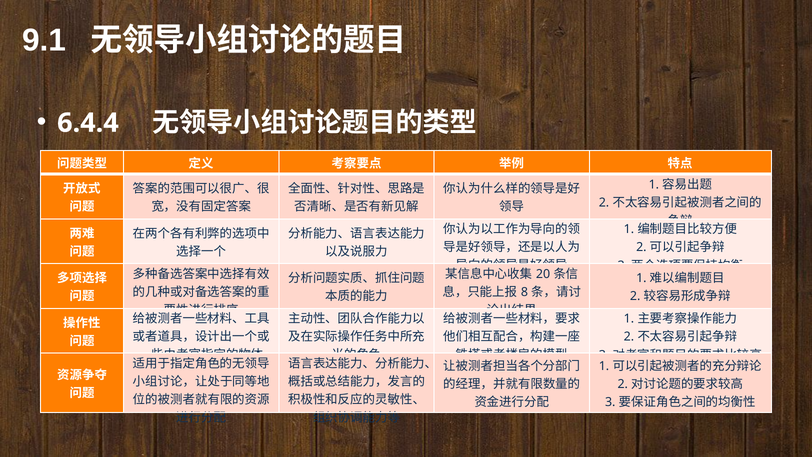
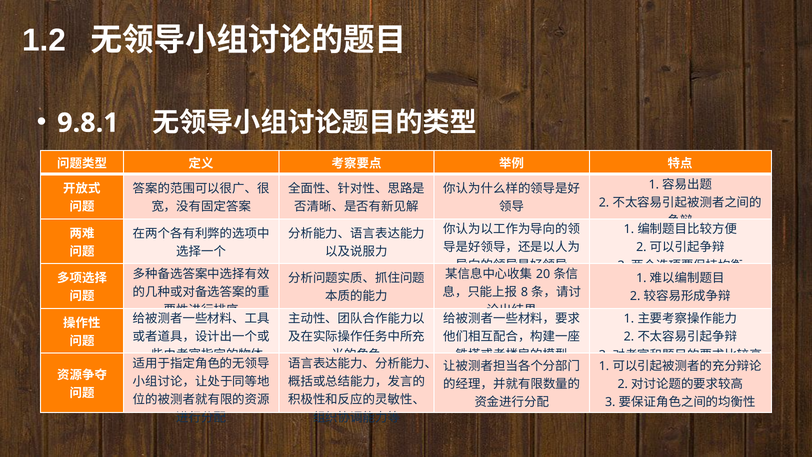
9.1: 9.1 -> 1.2
6.4.4: 6.4.4 -> 9.8.1
